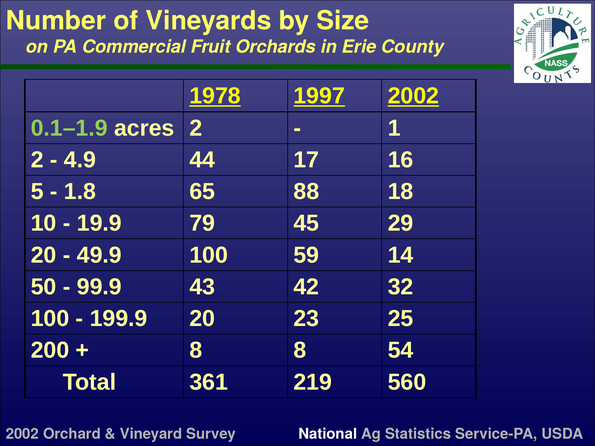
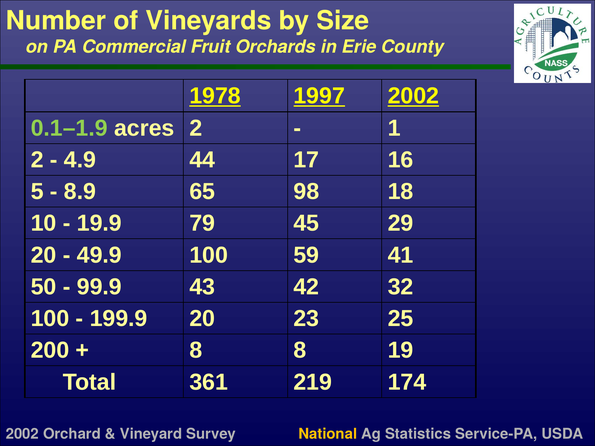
1.8: 1.8 -> 8.9
88: 88 -> 98
14: 14 -> 41
54: 54 -> 19
560: 560 -> 174
National colour: white -> yellow
